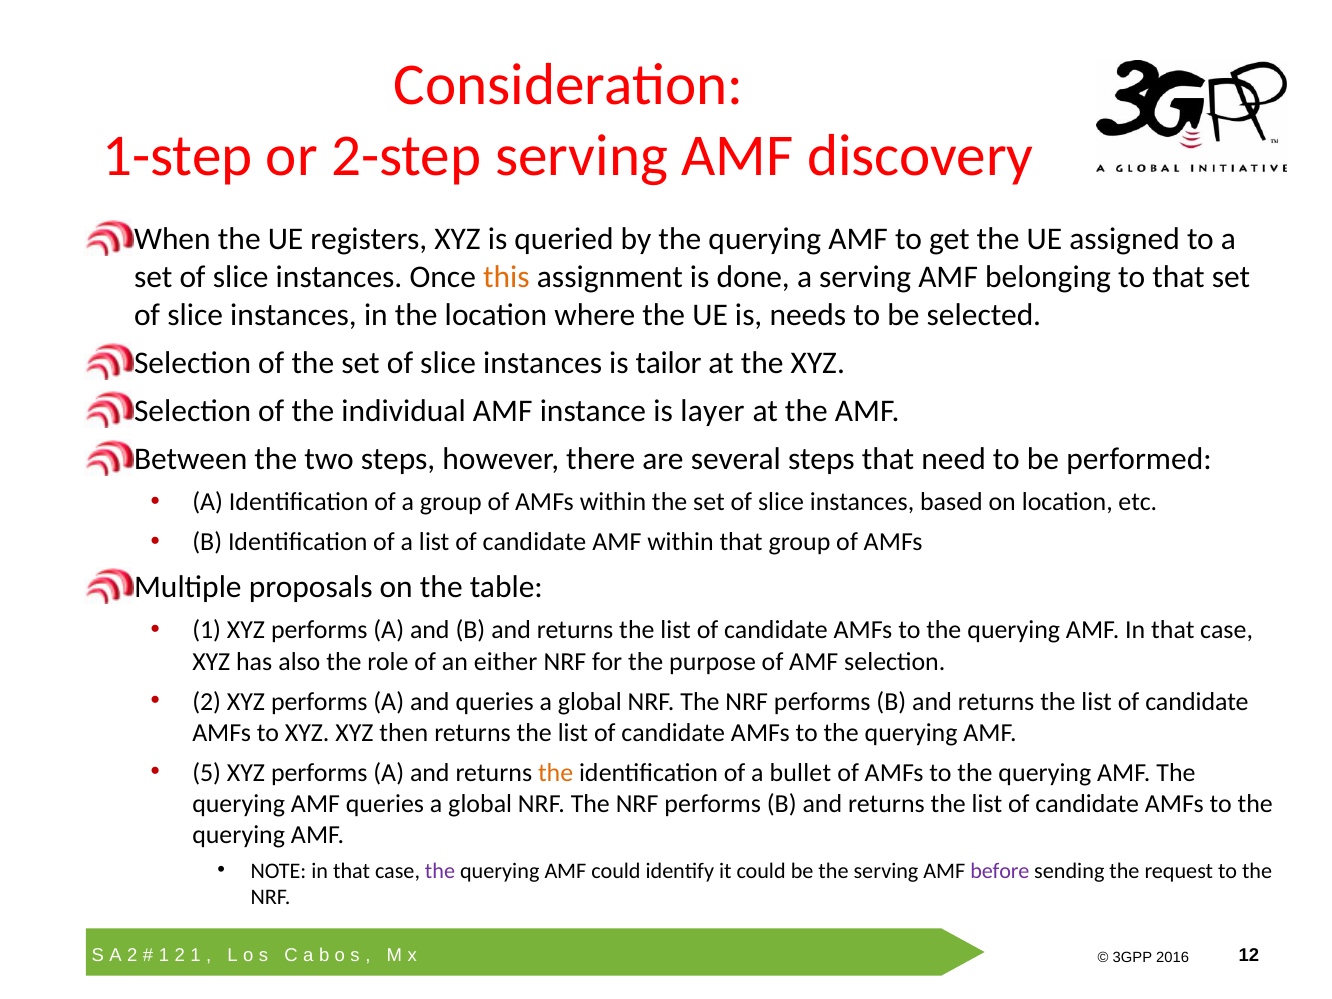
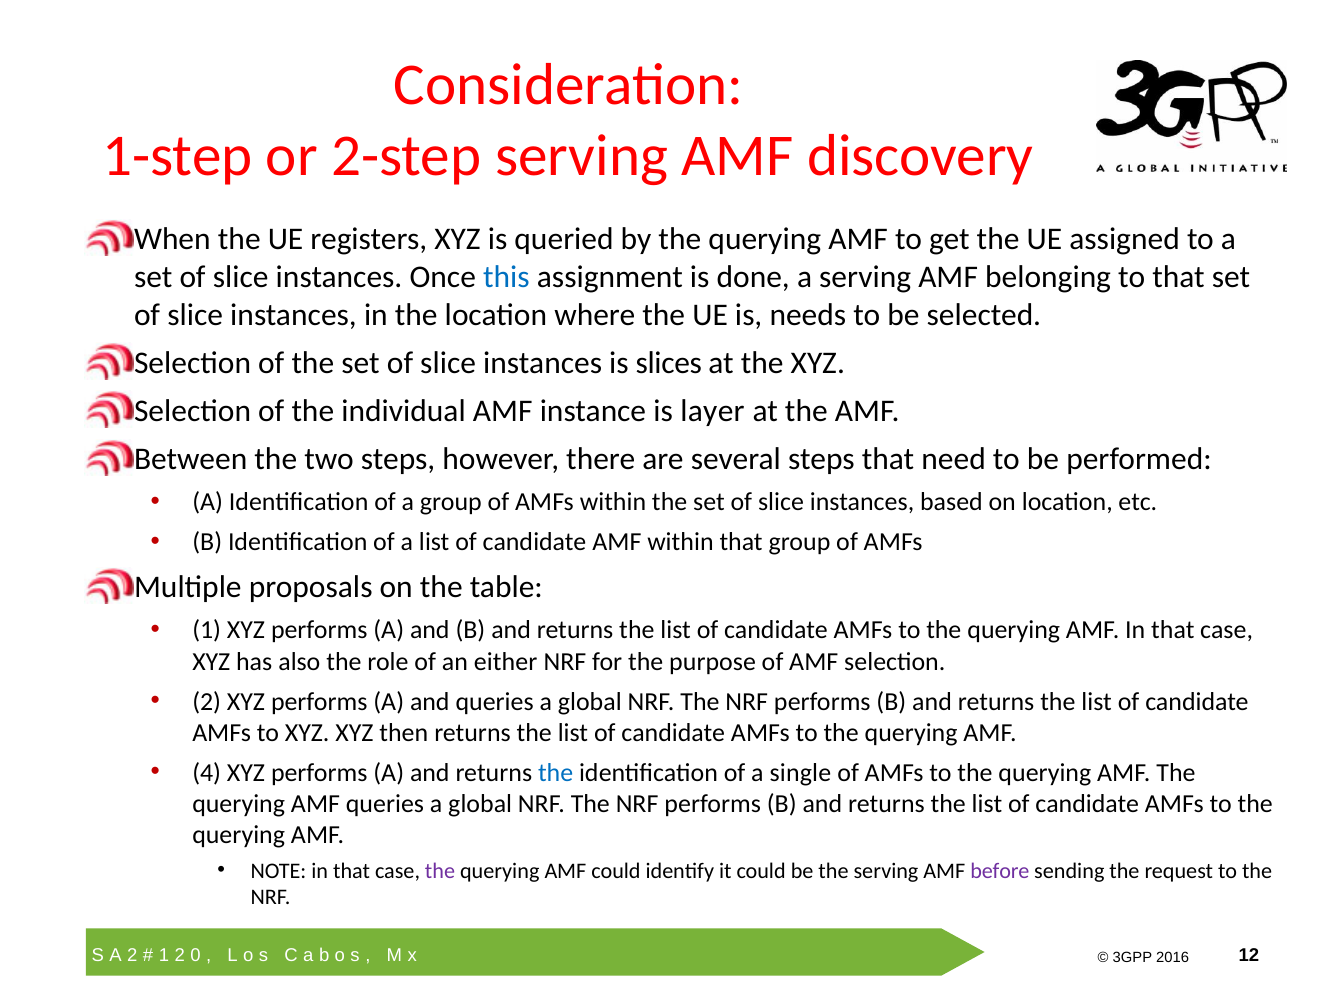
this colour: orange -> blue
tailor: tailor -> slices
5: 5 -> 4
the at (556, 773) colour: orange -> blue
bullet: bullet -> single
2 1: 1 -> 0
